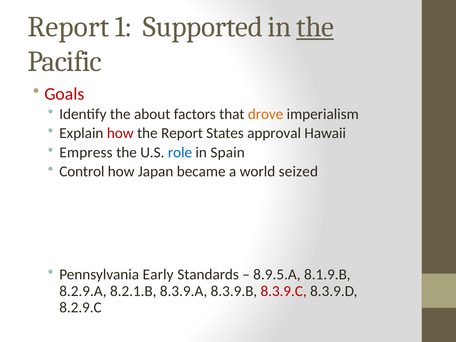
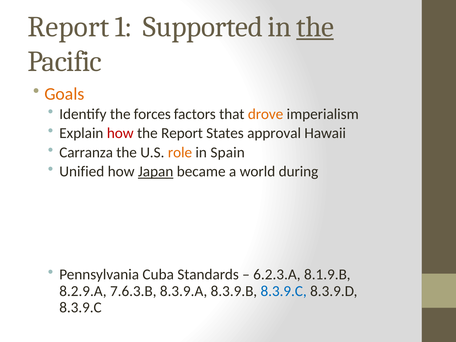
Goals colour: red -> orange
about: about -> forces
Empress: Empress -> Carranza
role colour: blue -> orange
Control: Control -> Unified
Japan underline: none -> present
seized: seized -> during
Early: Early -> Cuba
8.9.5.A: 8.9.5.A -> 6.2.3.A
8.2.1.B: 8.2.1.B -> 7.6.3.B
8.3.9.C at (284, 291) colour: red -> blue
8.2.9.C at (80, 307): 8.2.9.C -> 8.3.9.C
